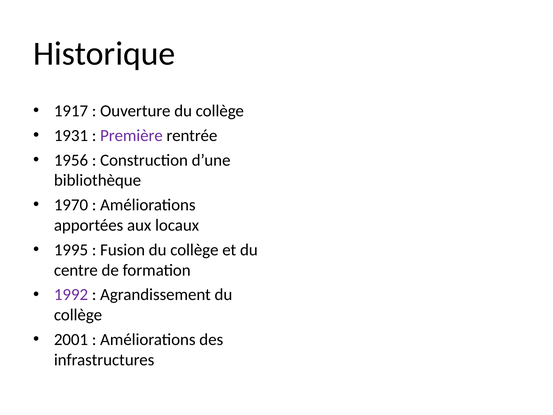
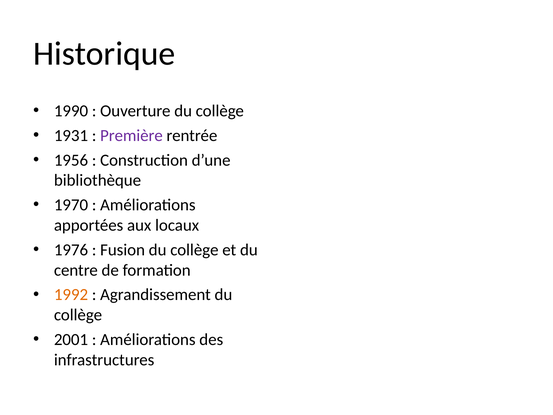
1917: 1917 -> 1990
1995: 1995 -> 1976
1992 colour: purple -> orange
